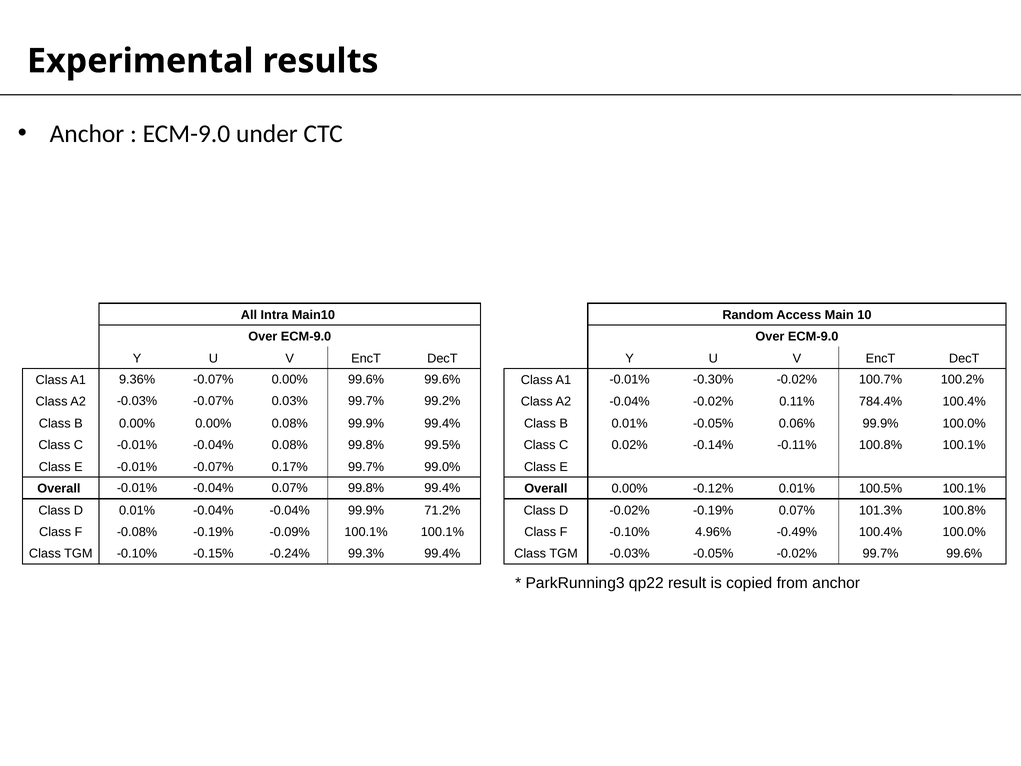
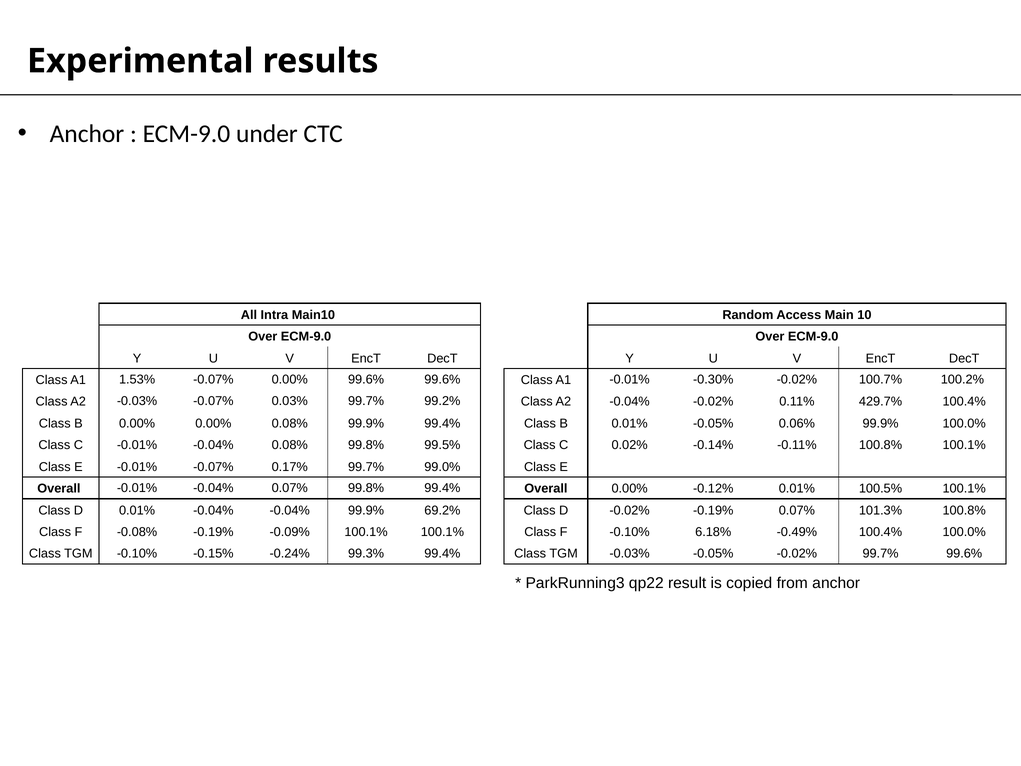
9.36%: 9.36% -> 1.53%
784.4%: 784.4% -> 429.7%
71.2%: 71.2% -> 69.2%
4.96%: 4.96% -> 6.18%
